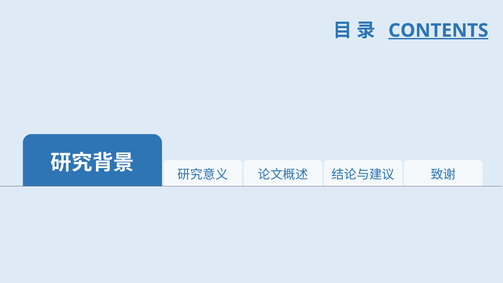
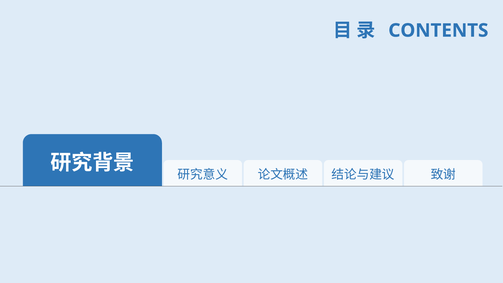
CONTENTS underline: present -> none
